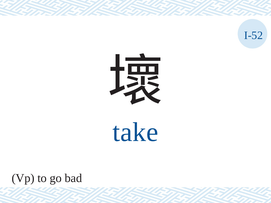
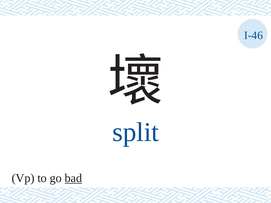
I-52: I-52 -> I-46
take: take -> split
bad underline: none -> present
